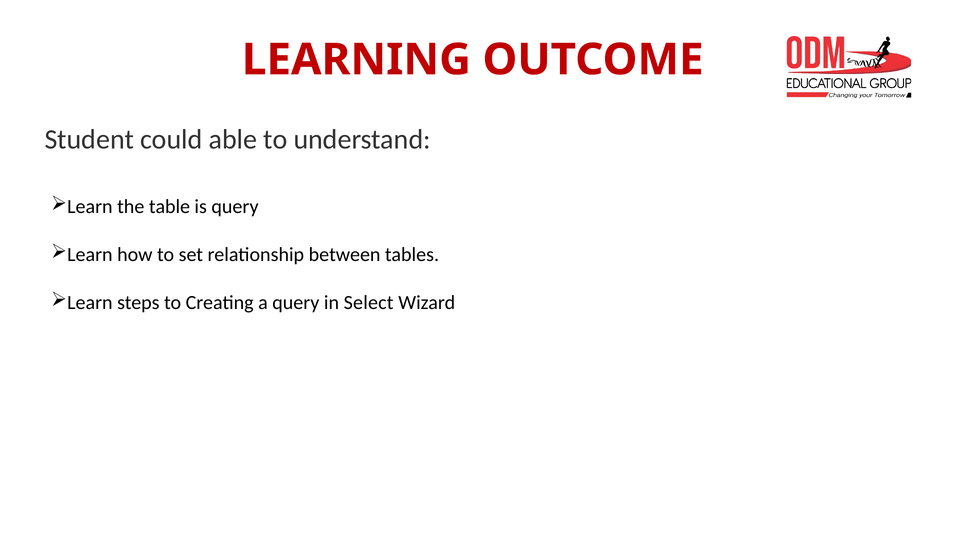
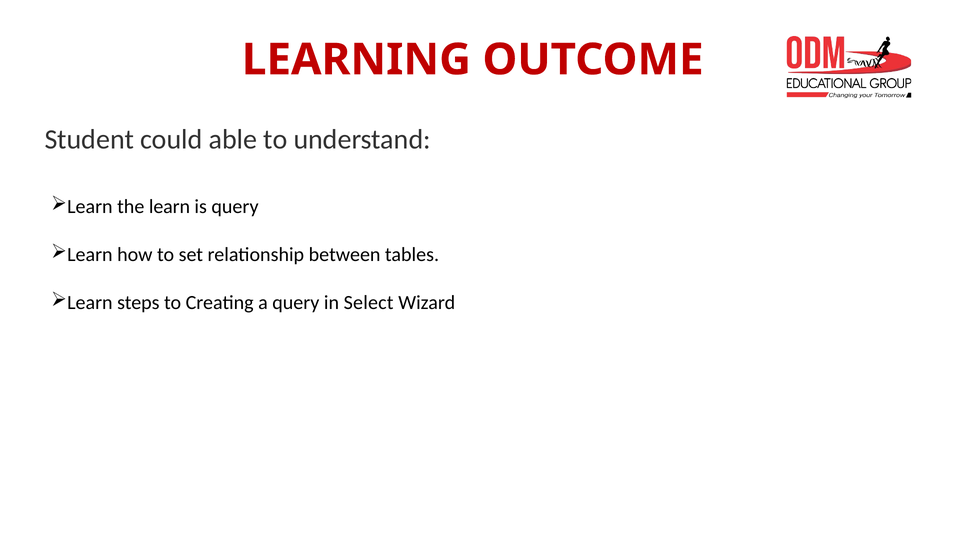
the table: table -> learn
